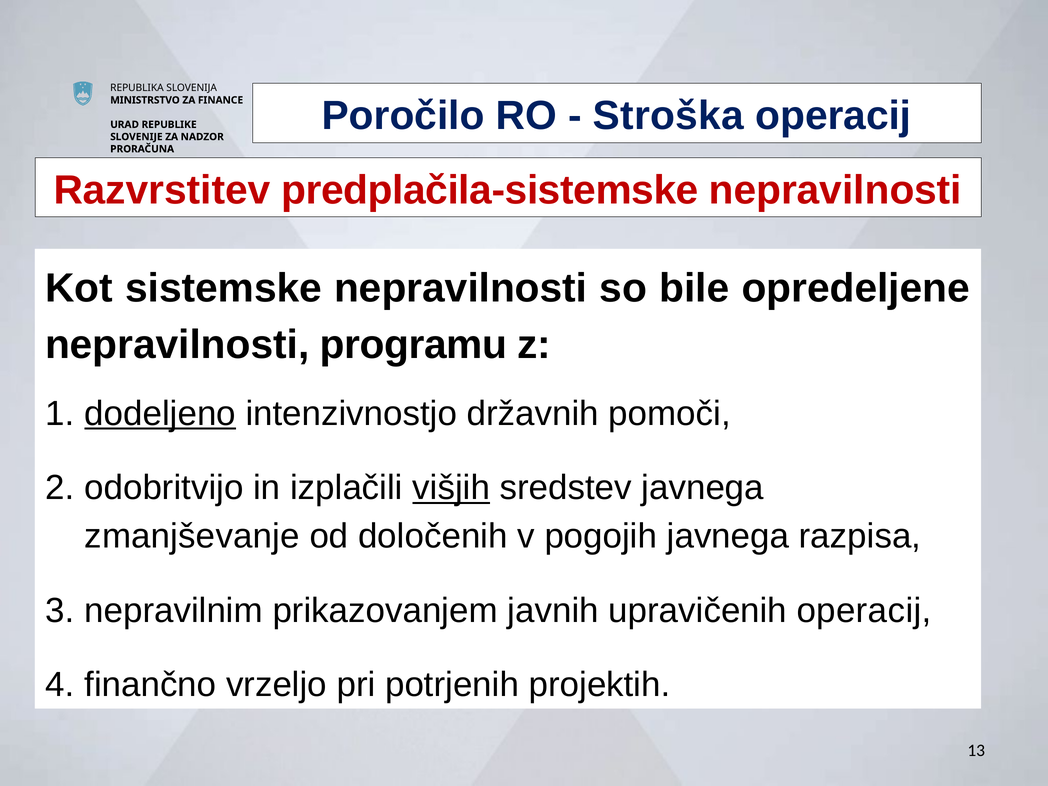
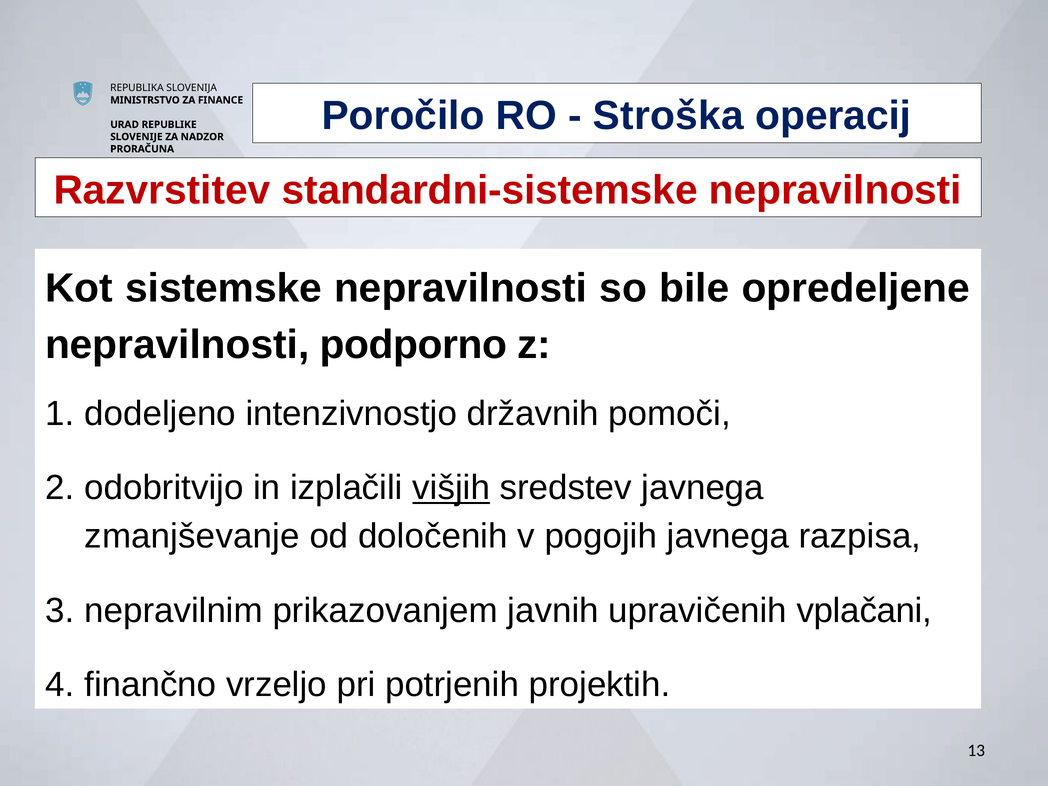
predplačila-sistemske: predplačila-sistemske -> standardni-sistemske
programu: programu -> podporno
dodeljeno underline: present -> none
upravičenih operacij: operacij -> vplačani
